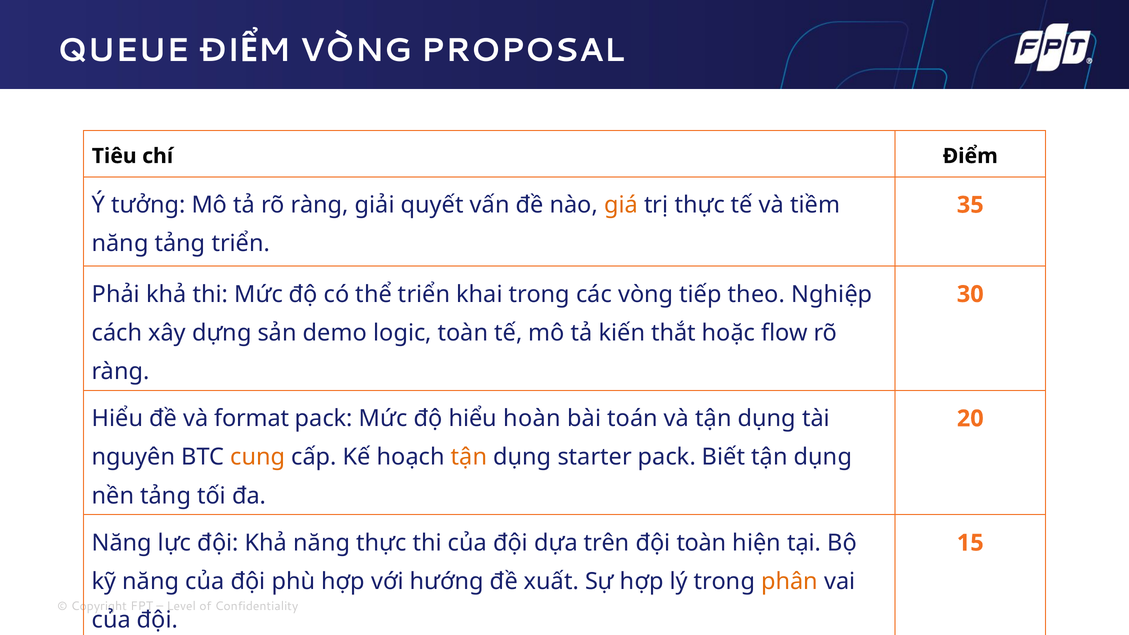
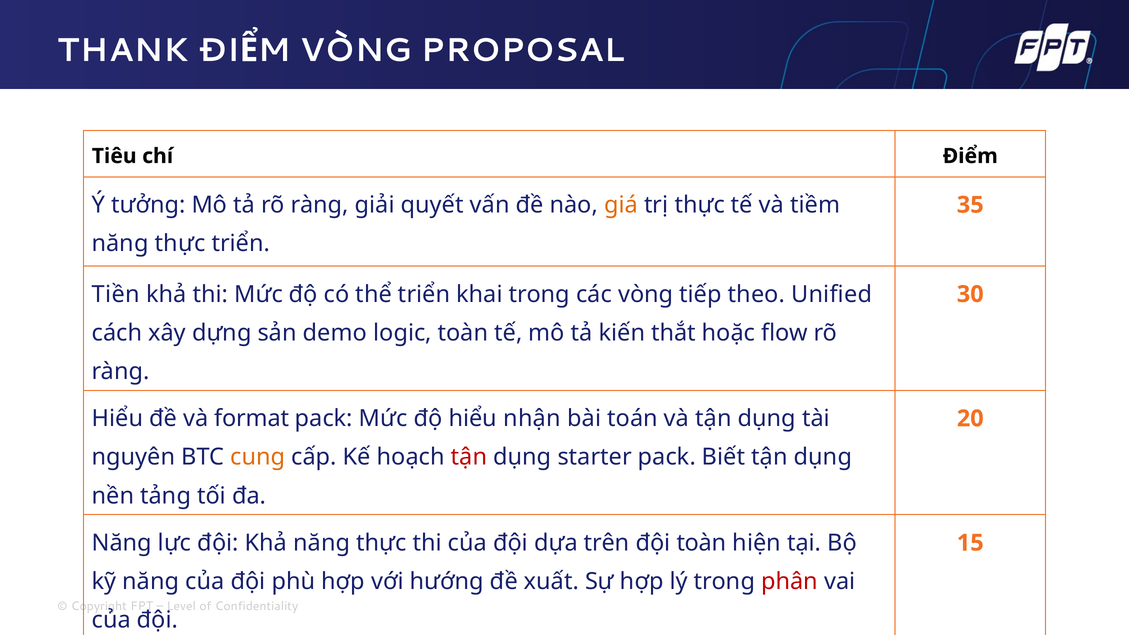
QUEUE: QUEUE -> THANK
tảng at (180, 244): tảng -> thực
Phải: Phải -> Tiền
Nghiệp: Nghiệp -> Unified
hoàn: hoàn -> nhận
tận at (469, 457) colour: orange -> red
phân colour: orange -> red
